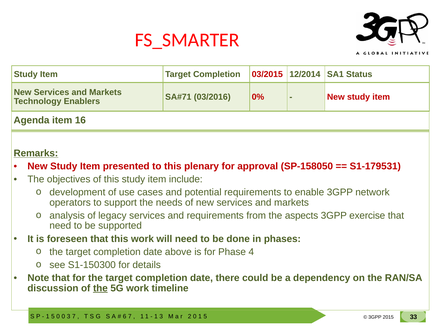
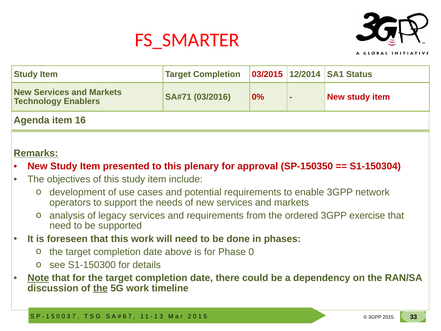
SP-158050: SP-158050 -> SP-150350
S1-179531: S1-179531 -> S1-150304
aspects: aspects -> ordered
Phase 4: 4 -> 0
Note underline: none -> present
